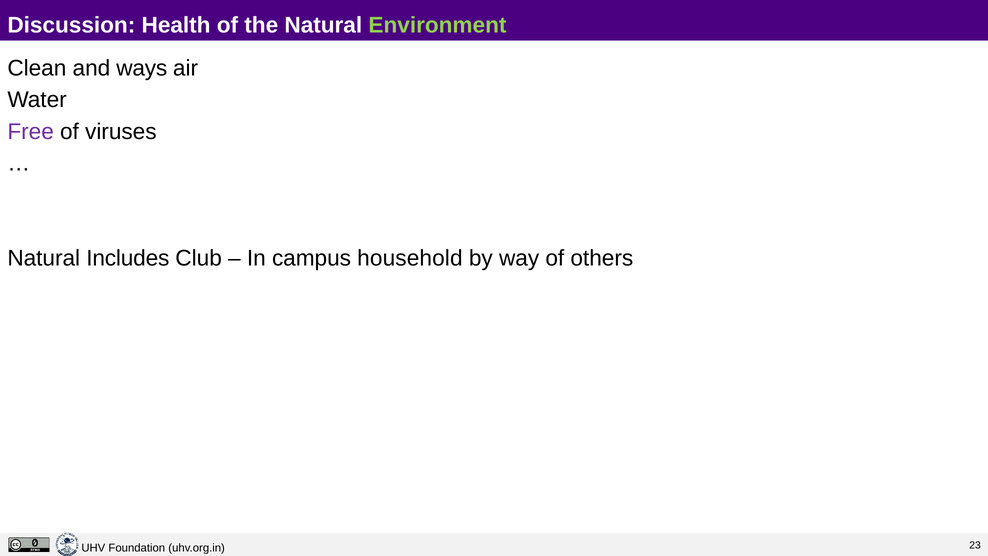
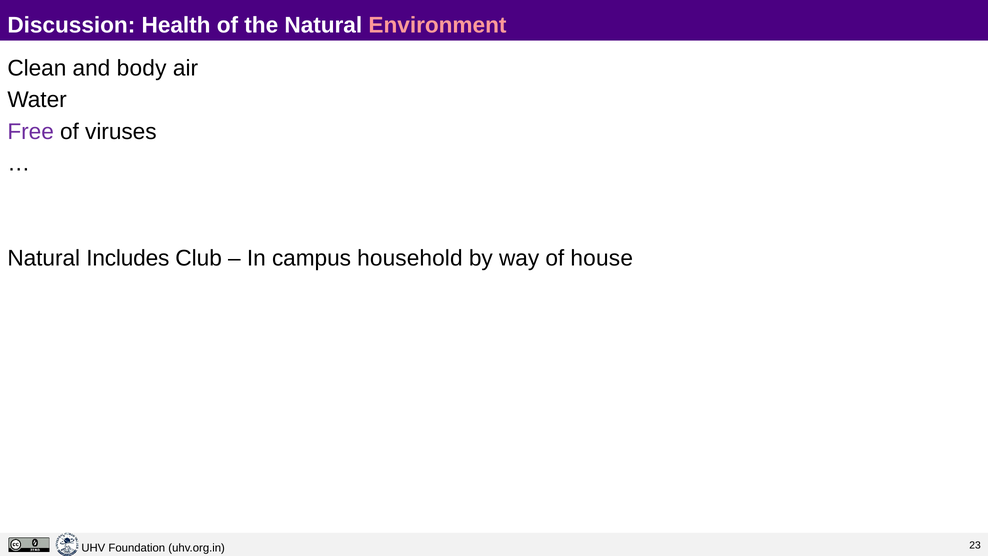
Environment colour: light green -> pink
ways: ways -> body
others: others -> house
